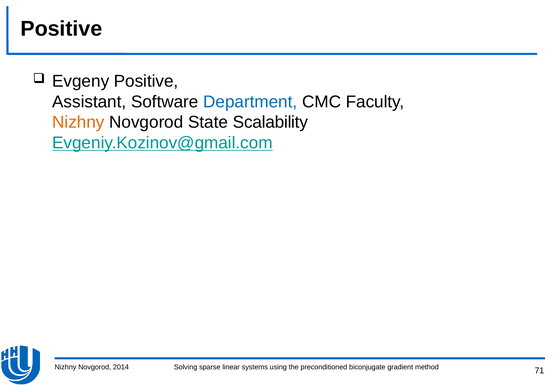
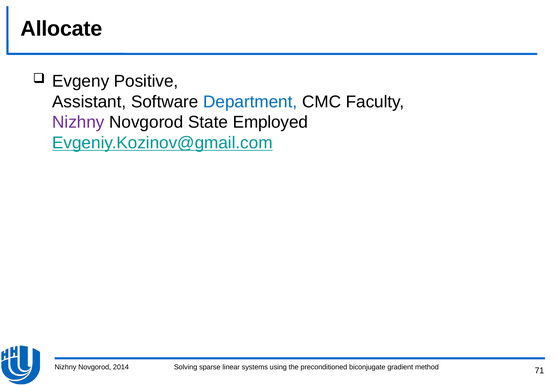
Positive at (61, 29): Positive -> Allocate
Nizhny at (78, 122) colour: orange -> purple
Scalability: Scalability -> Employed
